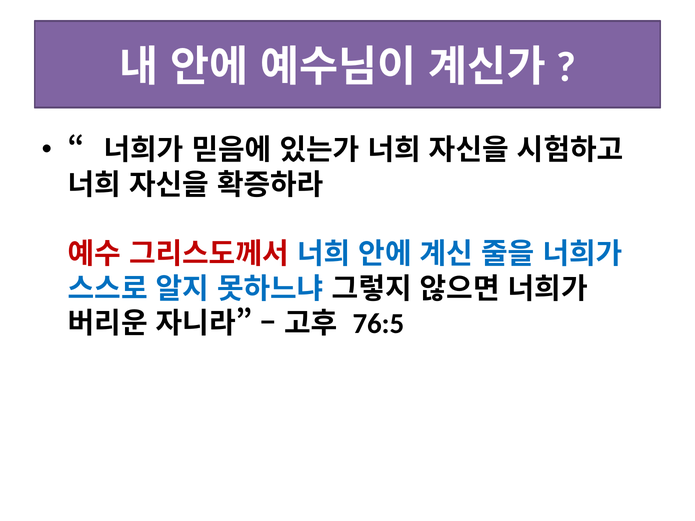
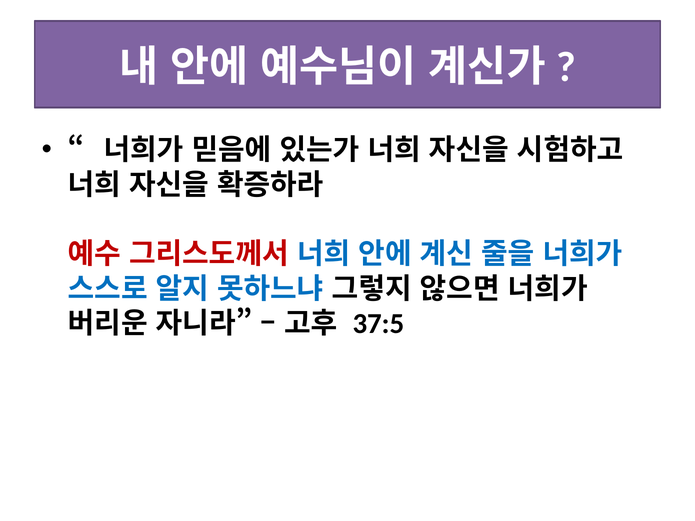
76:5: 76:5 -> 37:5
